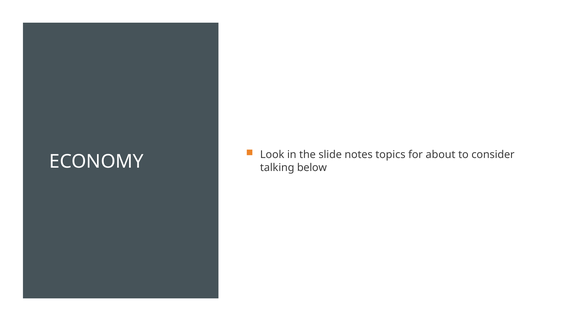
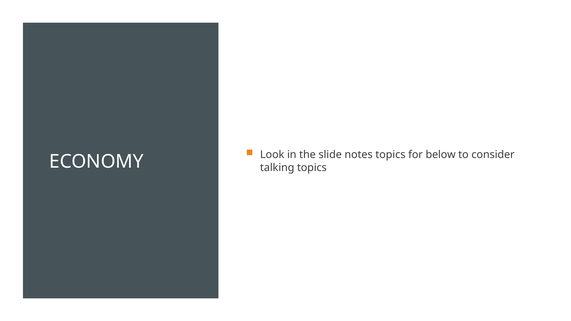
about: about -> below
talking below: below -> topics
